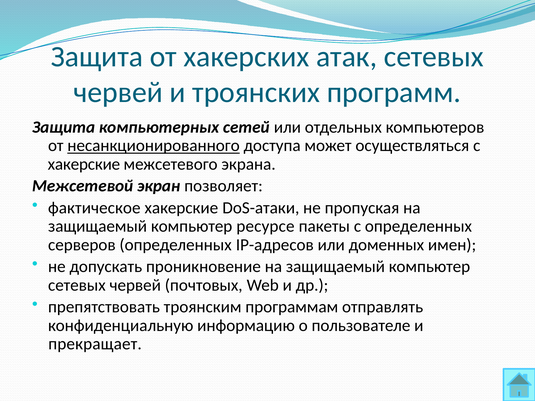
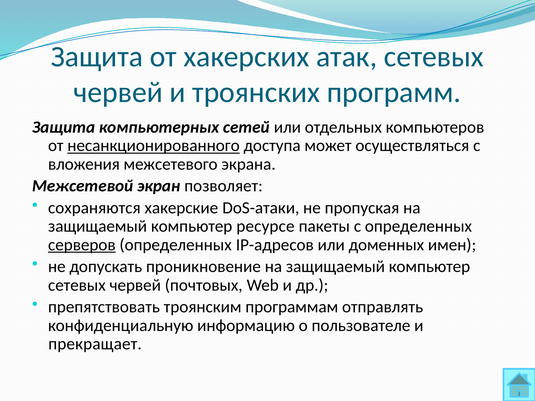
хакерские at (84, 164): хакерские -> вложения
фактическое: фактическое -> сохраняются
серверов underline: none -> present
